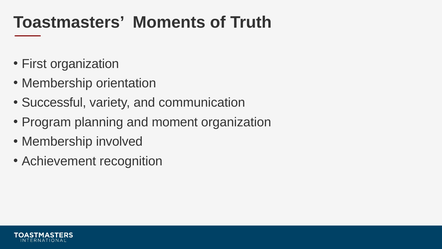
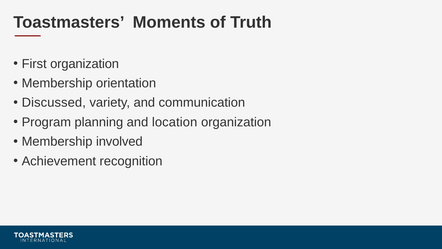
Successful: Successful -> Discussed
moment: moment -> location
